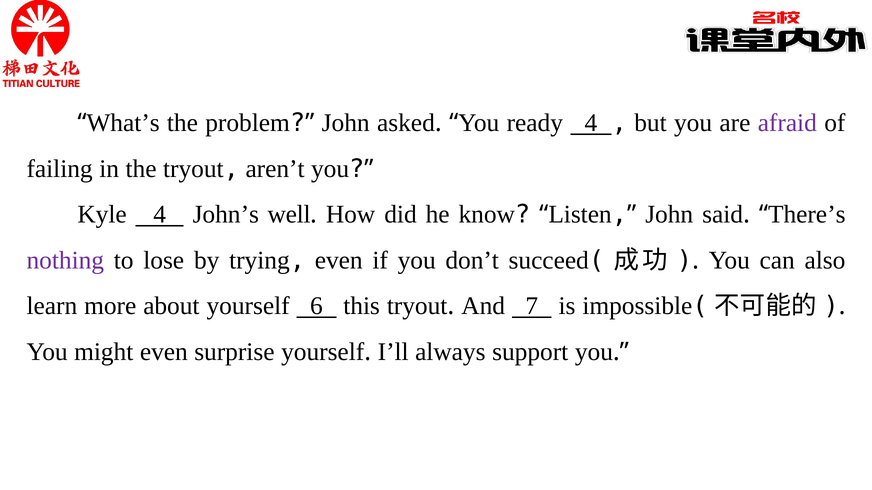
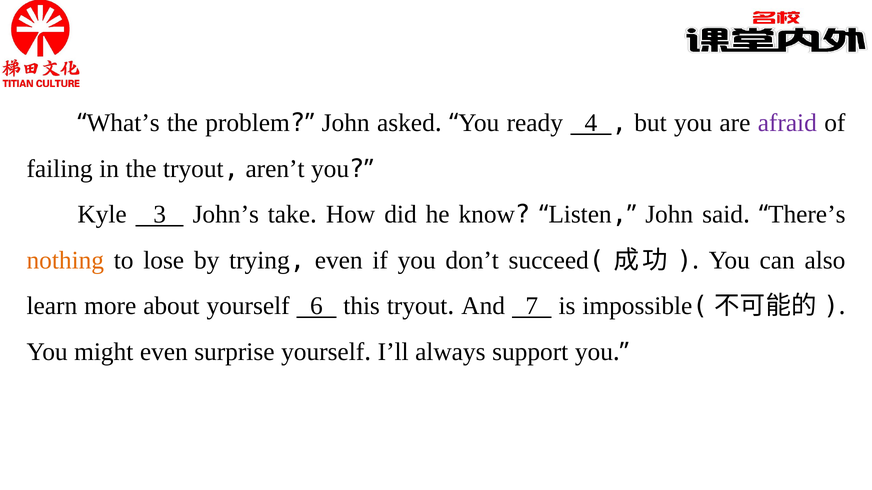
Kyle 4: 4 -> 3
well: well -> take
nothing colour: purple -> orange
